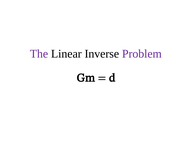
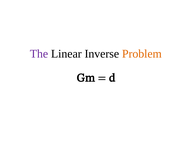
Problem colour: purple -> orange
